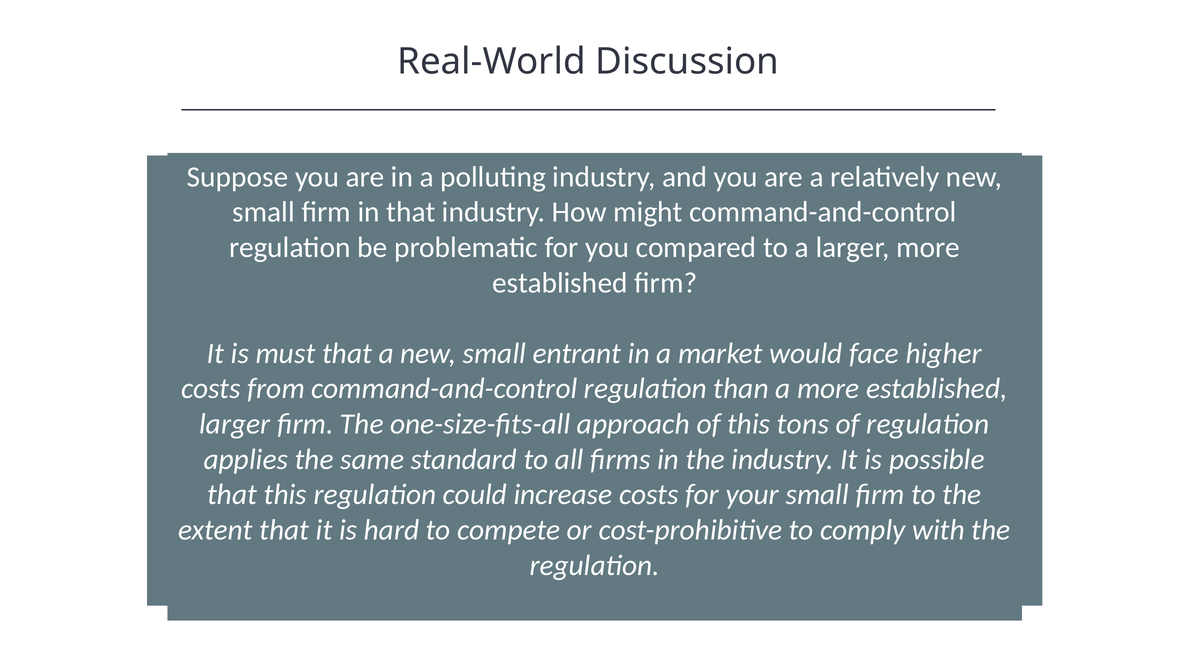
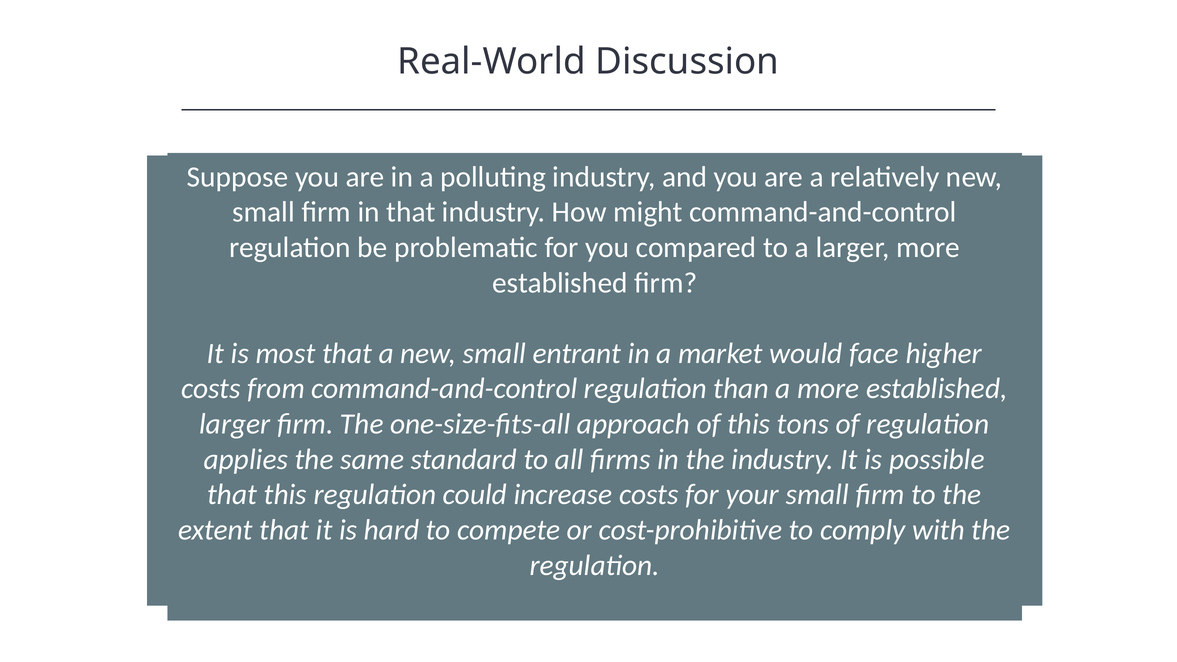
must: must -> most
